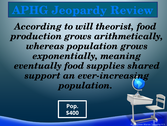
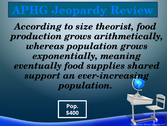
will: will -> size
